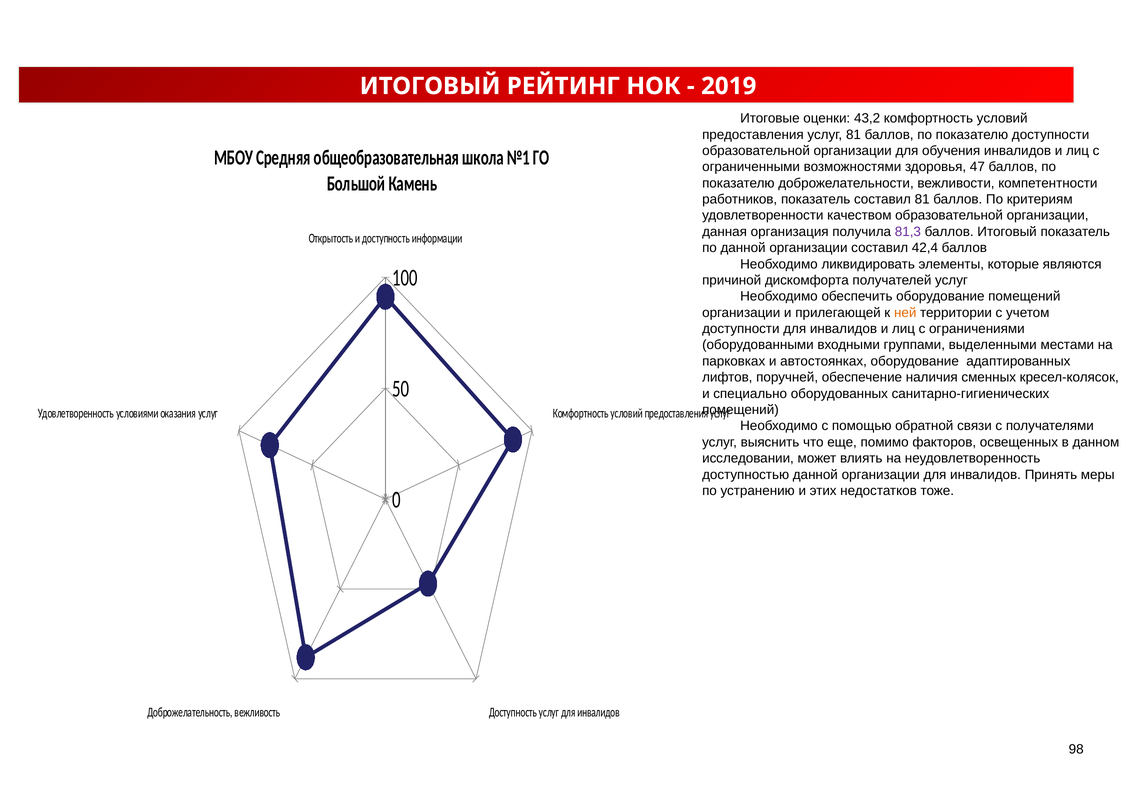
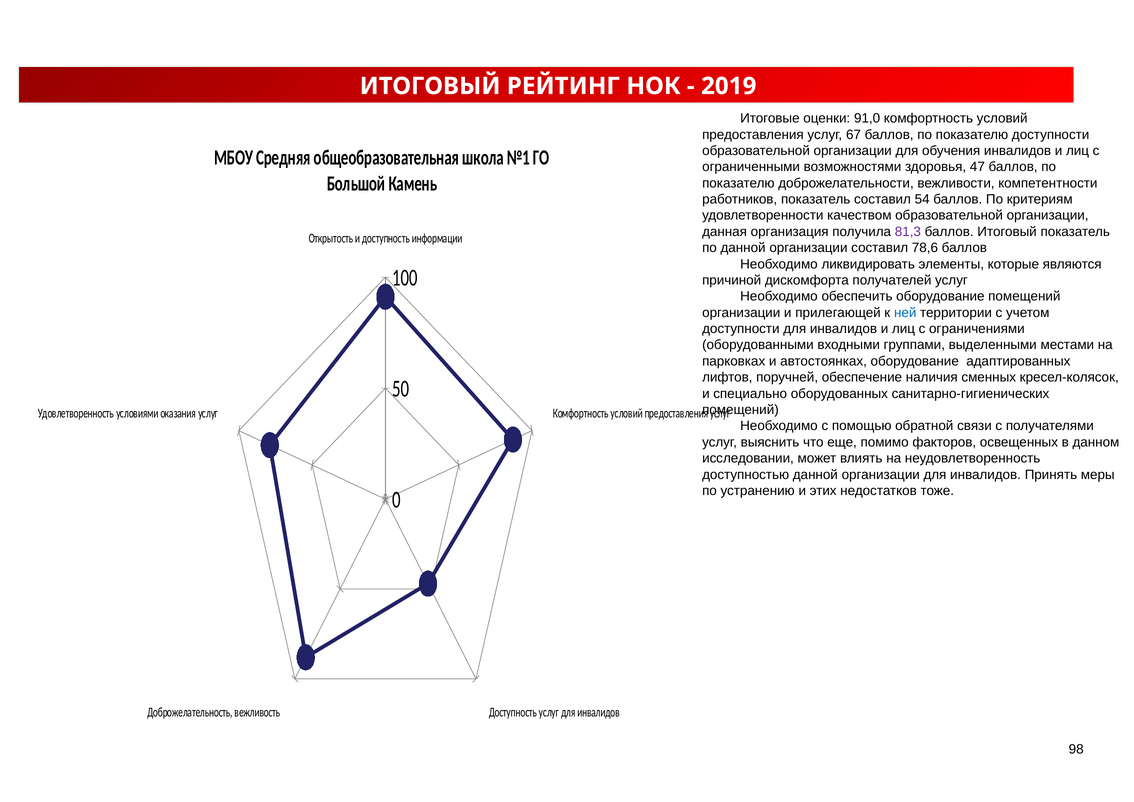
43,2: 43,2 -> 91,0
услуг 81: 81 -> 67
составил 81: 81 -> 54
42,4: 42,4 -> 78,6
ней colour: orange -> blue
